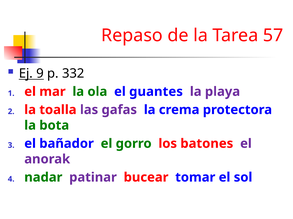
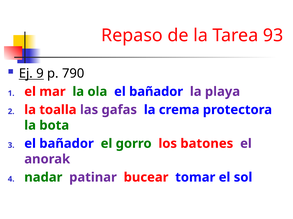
57: 57 -> 93
332: 332 -> 790
ola el guantes: guantes -> bañador
